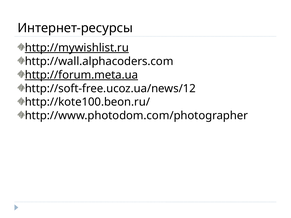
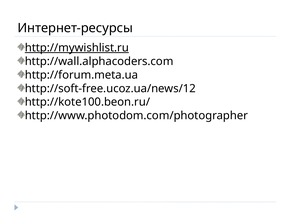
http://forum.meta.ua underline: present -> none
